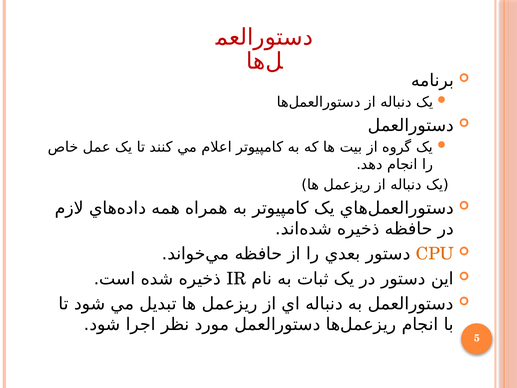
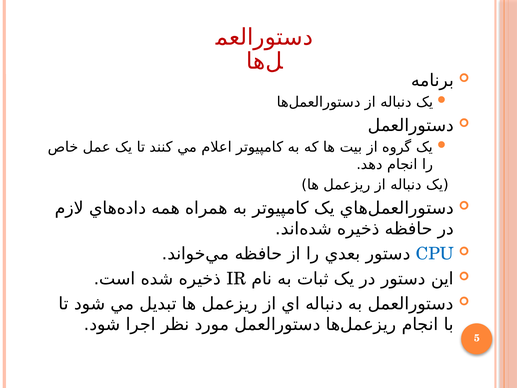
CPU colour: orange -> blue
